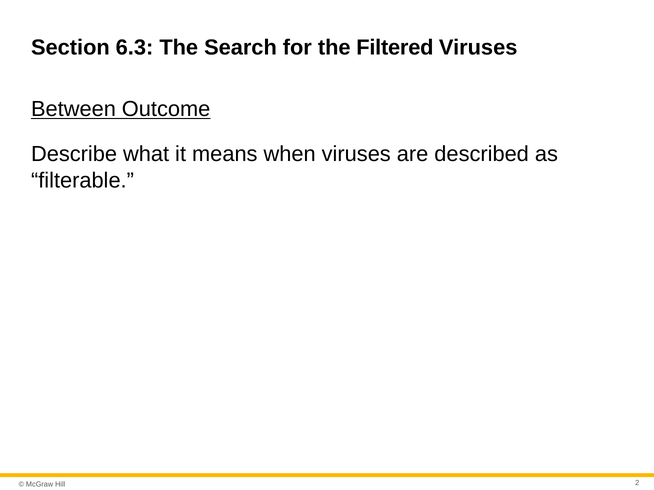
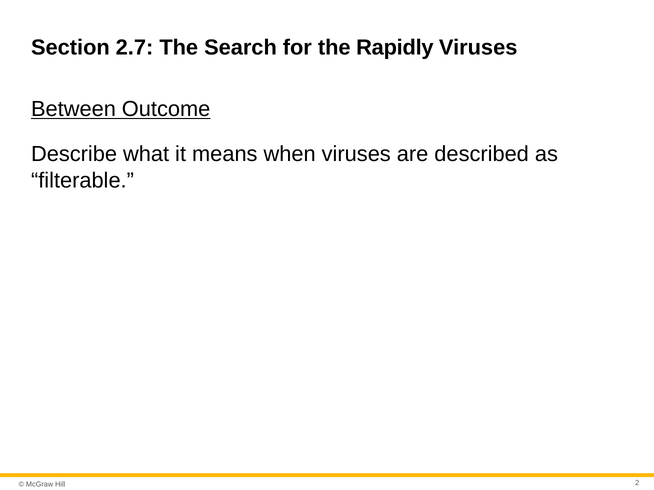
6.3: 6.3 -> 2.7
Filtered: Filtered -> Rapidly
